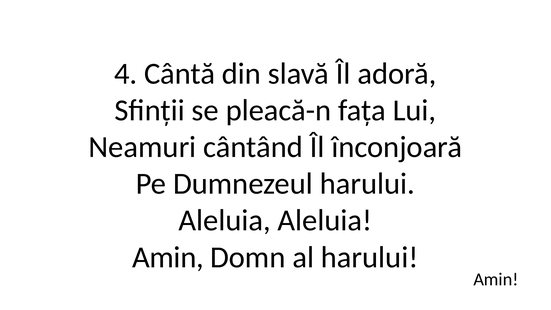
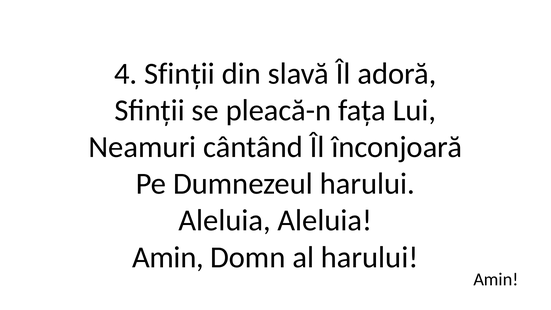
4 Cântă: Cântă -> Sfinții
